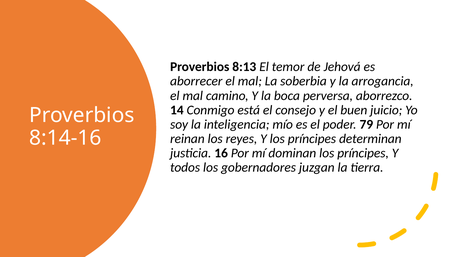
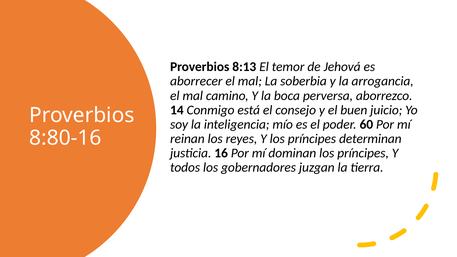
79: 79 -> 60
8:14-16: 8:14-16 -> 8:80-16
